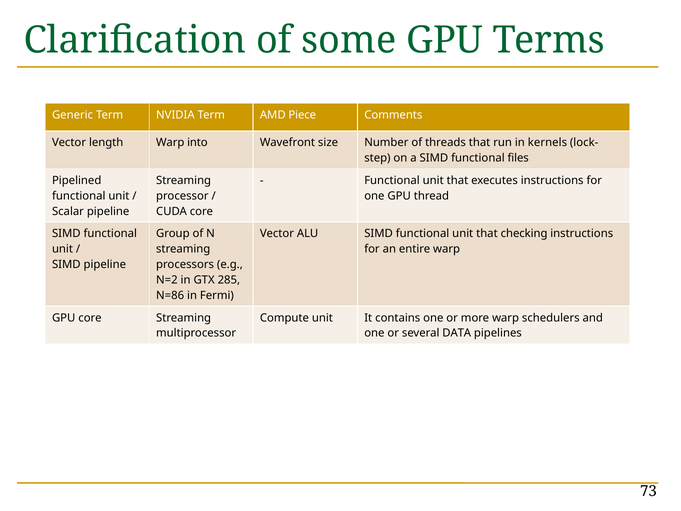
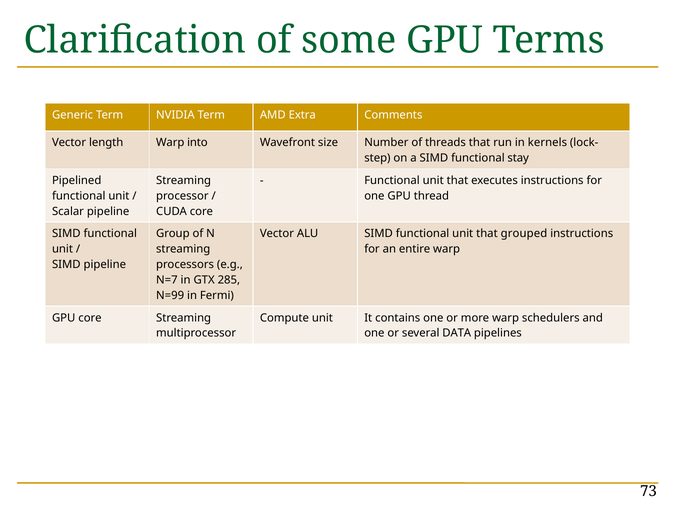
Piece: Piece -> Extra
files: files -> stay
checking: checking -> grouped
N=2: N=2 -> N=7
N=86: N=86 -> N=99
